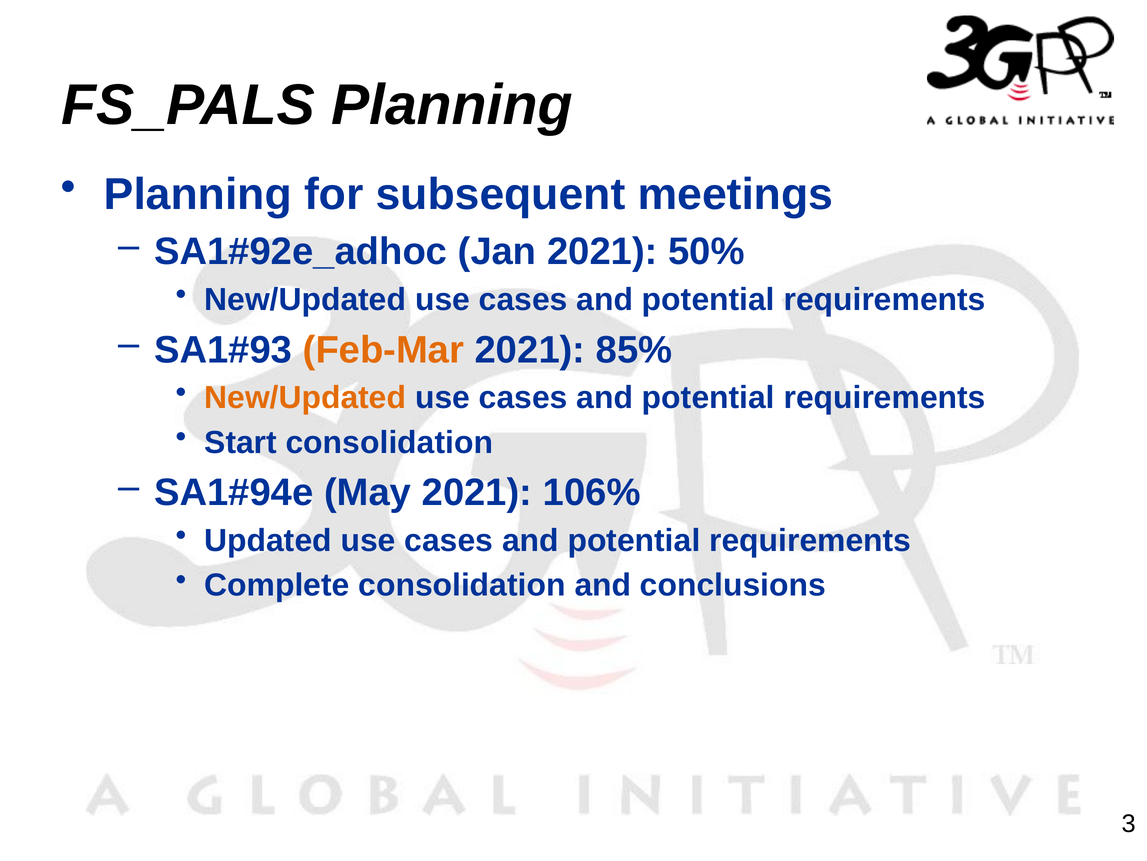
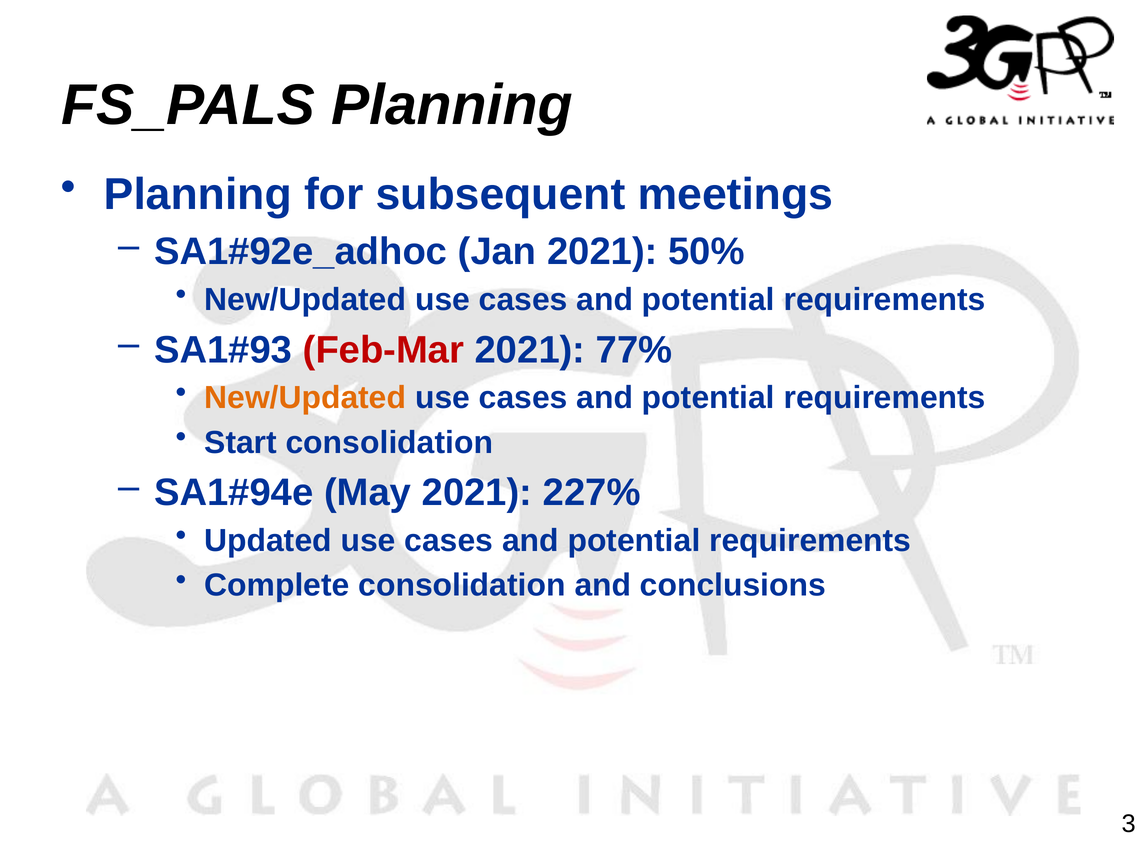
Feb-Mar colour: orange -> red
85%: 85% -> 77%
106%: 106% -> 227%
